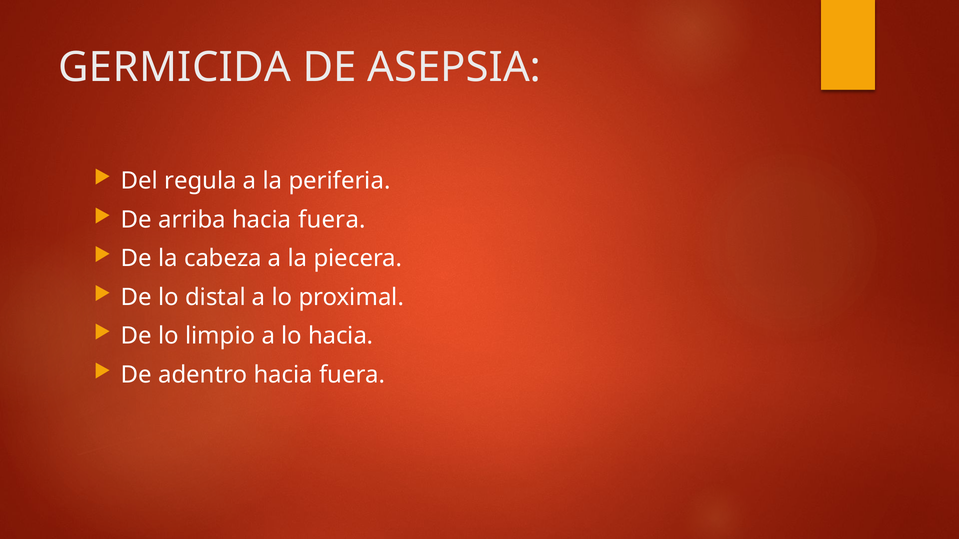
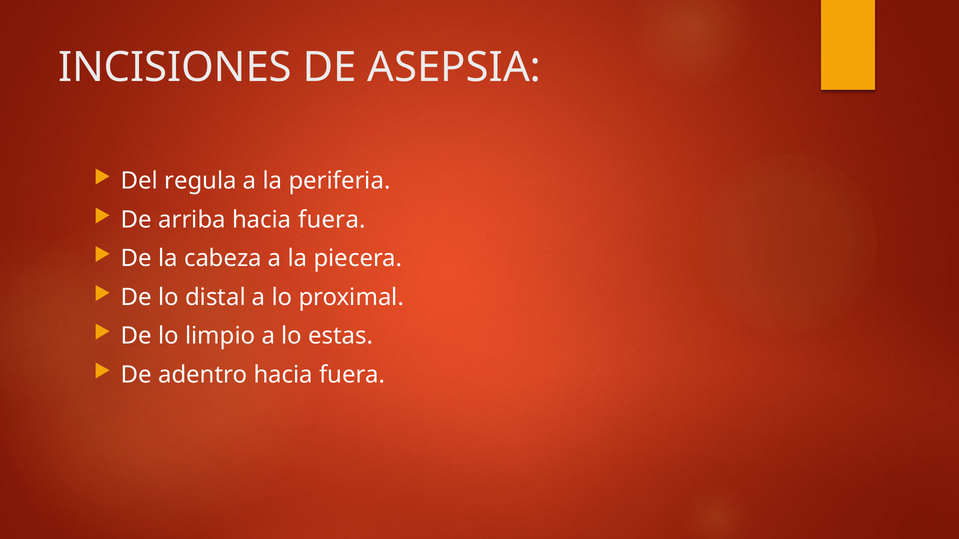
GERMICIDA: GERMICIDA -> INCISIONES
lo hacia: hacia -> estas
